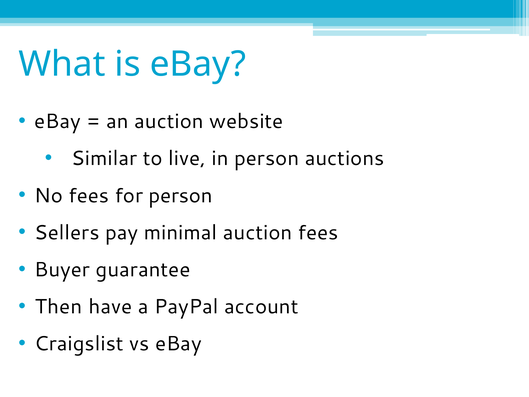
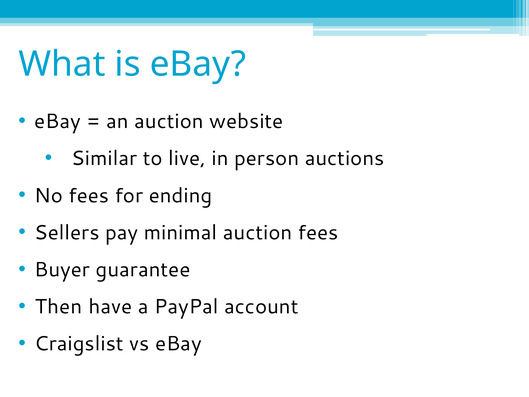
for person: person -> ending
